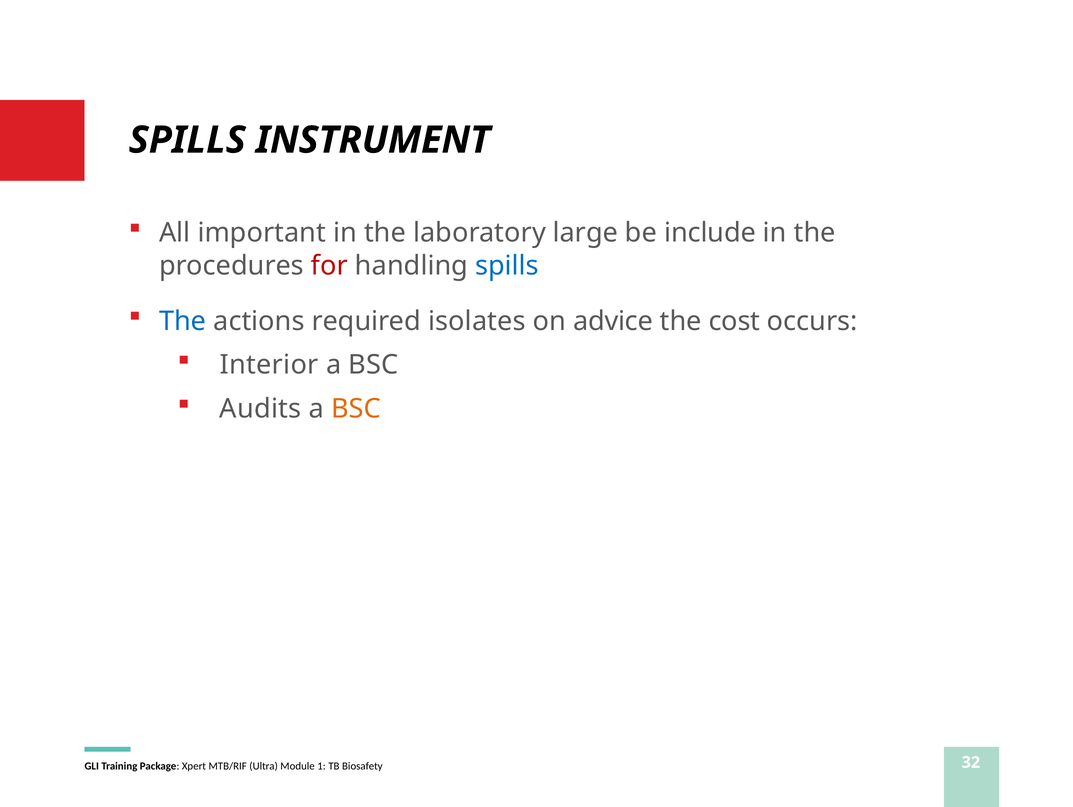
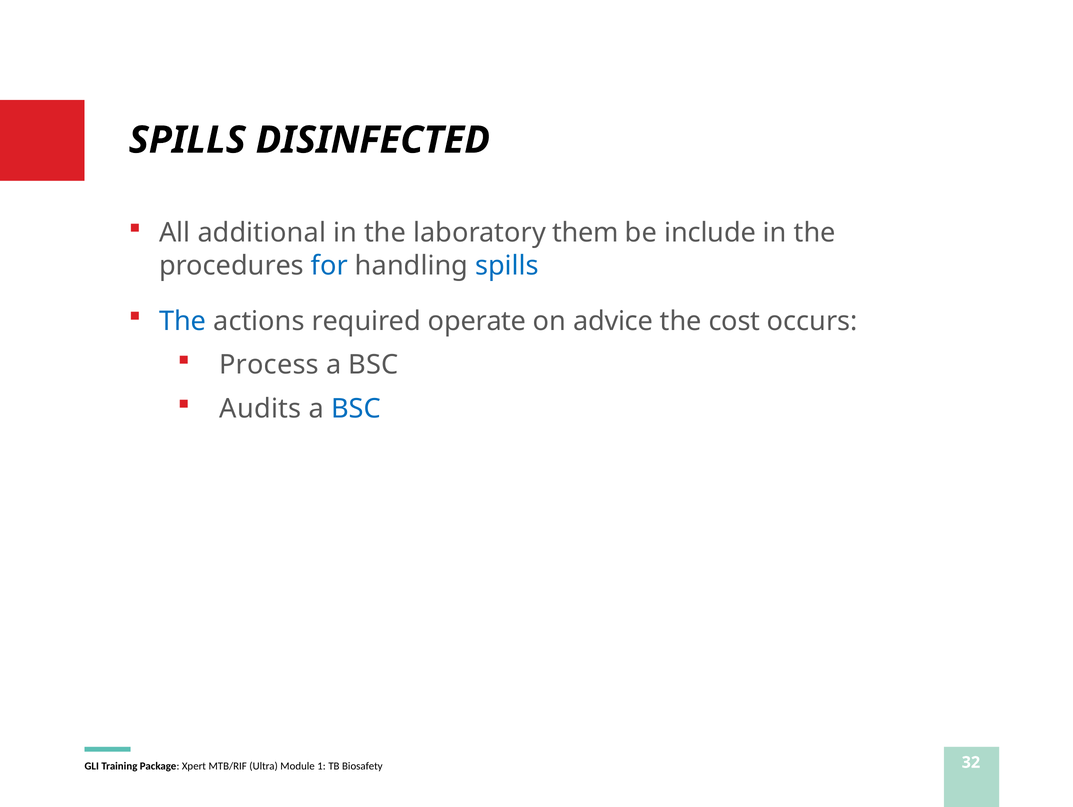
INSTRUMENT: INSTRUMENT -> DISINFECTED
important: important -> additional
large: large -> them
for colour: red -> blue
isolates: isolates -> operate
Interior: Interior -> Process
BSC at (356, 409) colour: orange -> blue
